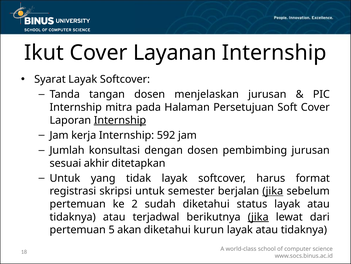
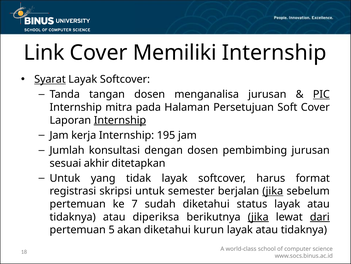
Ikut: Ikut -> Link
Layanan: Layanan -> Memiliki
Syarat underline: none -> present
menjelaskan: menjelaskan -> menganalisa
PIC underline: none -> present
592: 592 -> 195
2: 2 -> 7
terjadwal: terjadwal -> diperiksa
dari underline: none -> present
